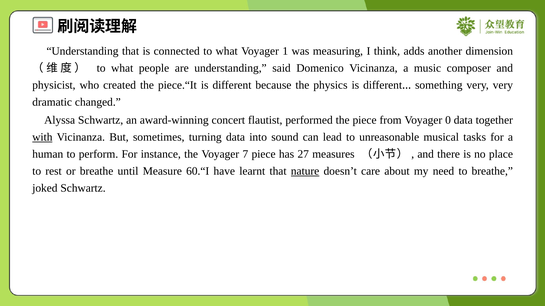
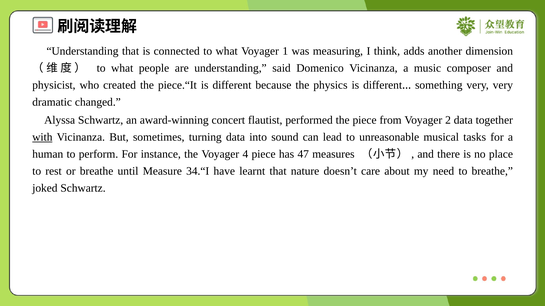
0: 0 -> 2
7: 7 -> 4
27: 27 -> 47
60.“I: 60.“I -> 34.“I
nature underline: present -> none
